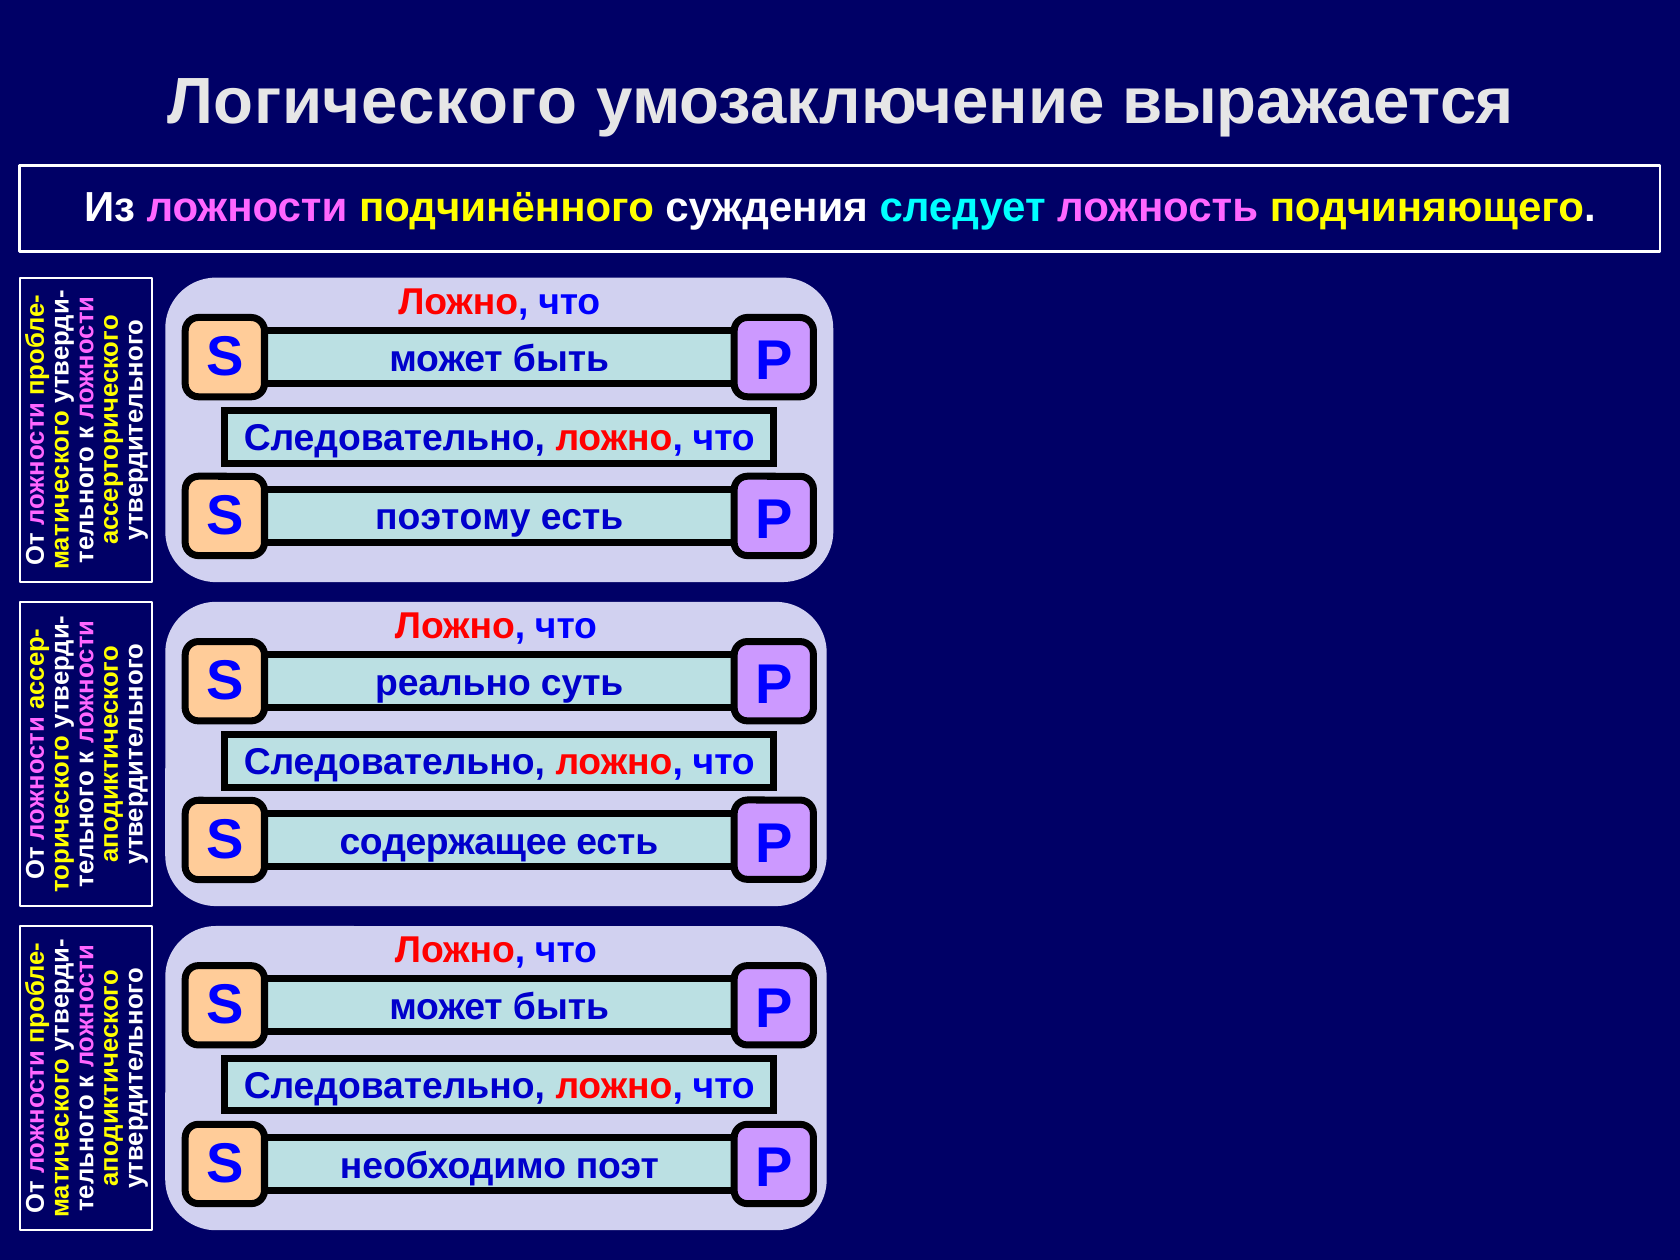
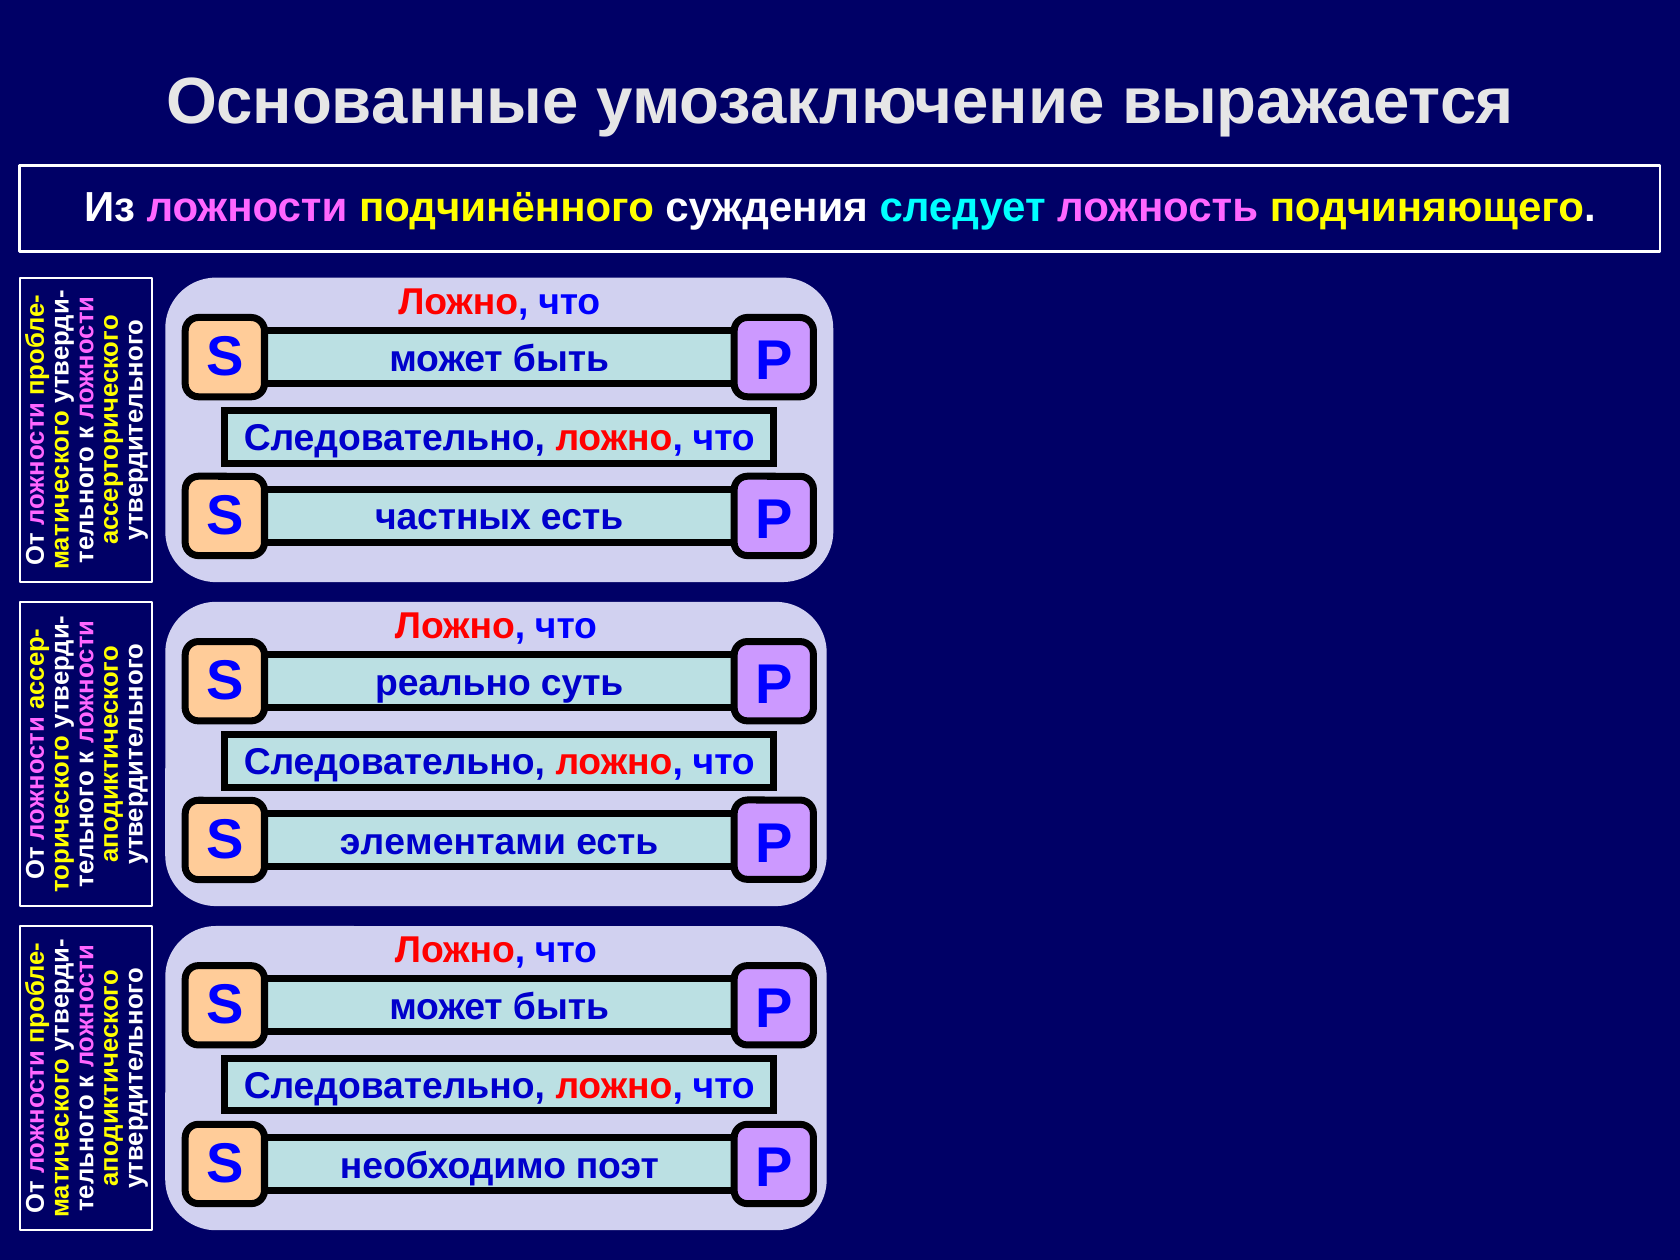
Логического: Логического -> Основанные
поэтому: поэтому -> частных
содержащее: содержащее -> элементами
